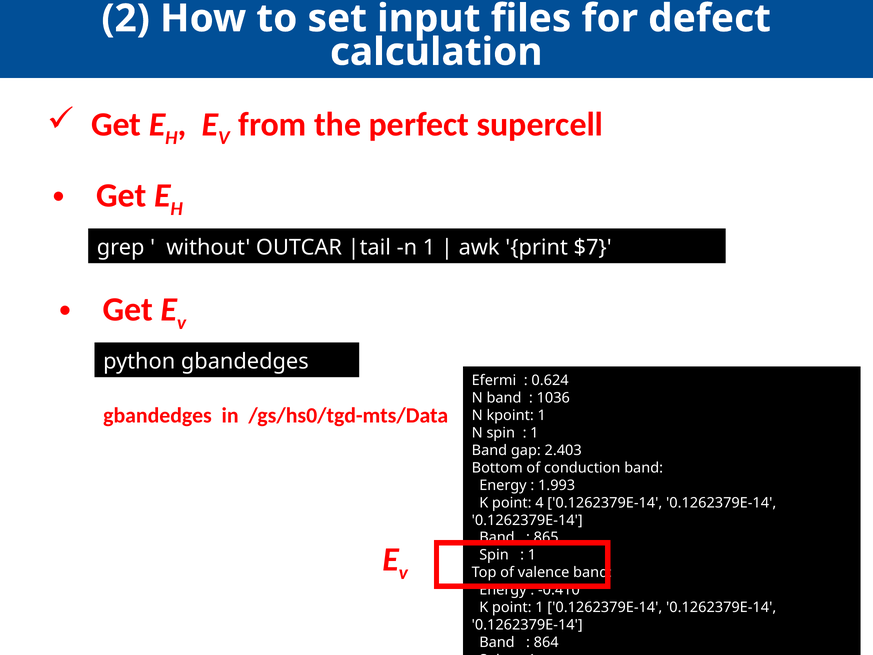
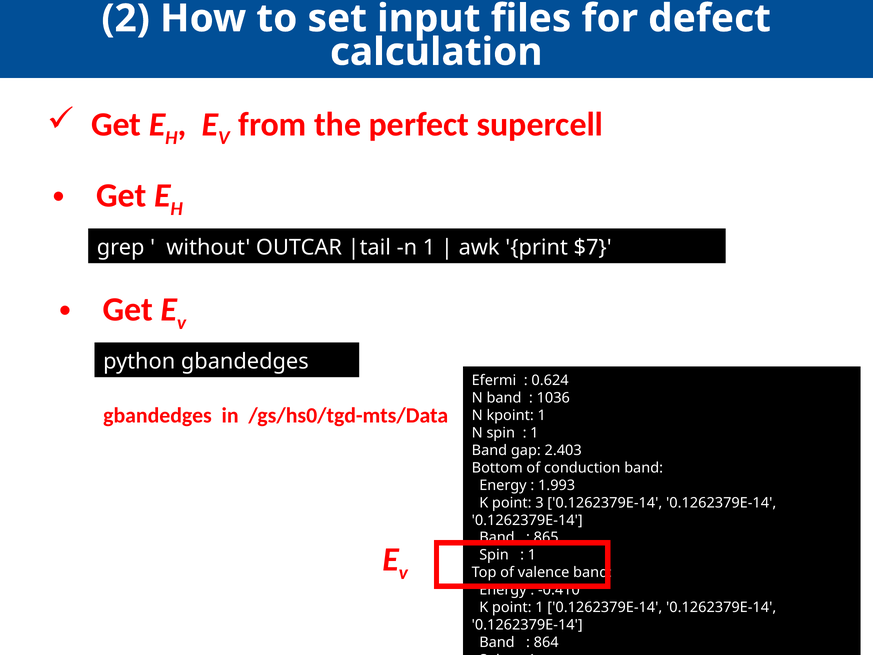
4: 4 -> 3
